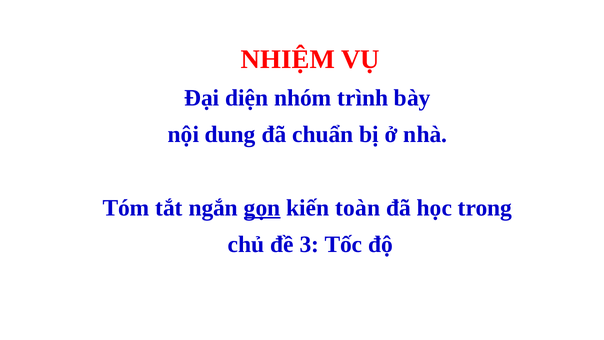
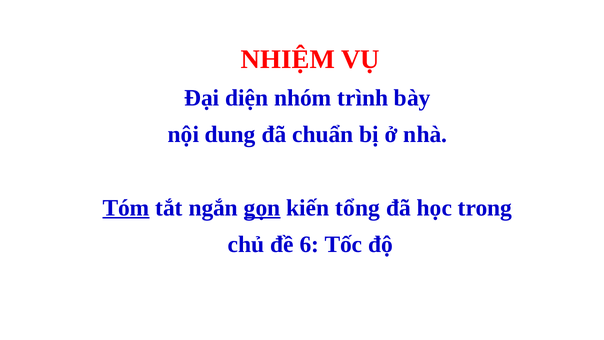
Tóm underline: none -> present
toàn: toàn -> tổng
3: 3 -> 6
